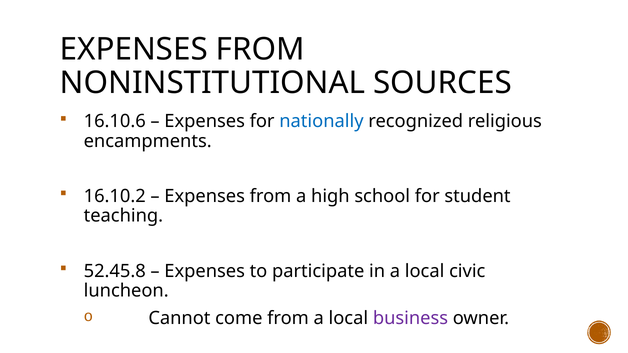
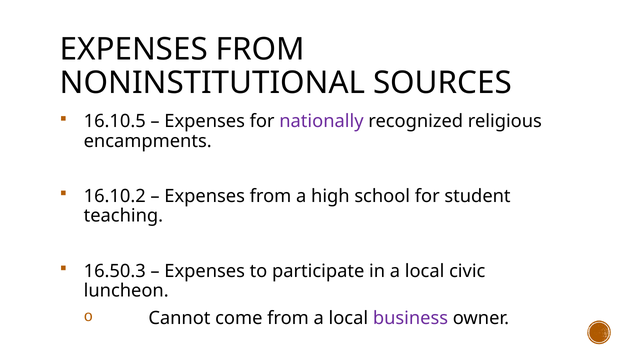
16.10.6: 16.10.6 -> 16.10.5
nationally colour: blue -> purple
52.45.8: 52.45.8 -> 16.50.3
